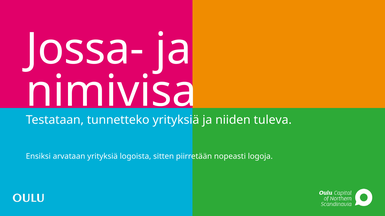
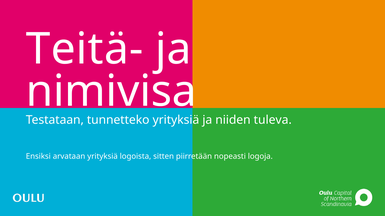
Jossa-: Jossa- -> Teitä-
